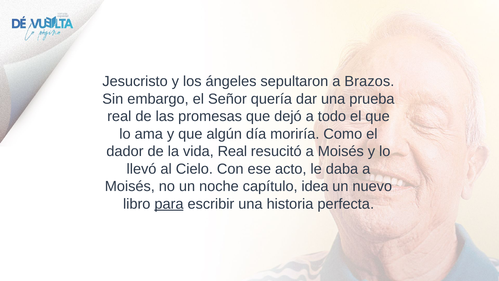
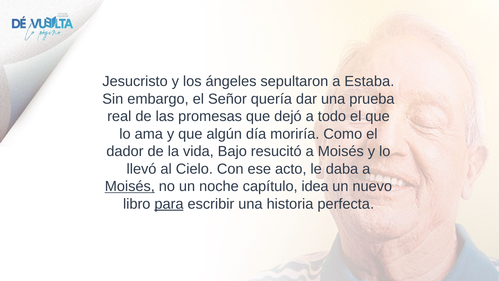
Brazos: Brazos -> Estaba
vida Real: Real -> Bajo
Moisés at (130, 186) underline: none -> present
